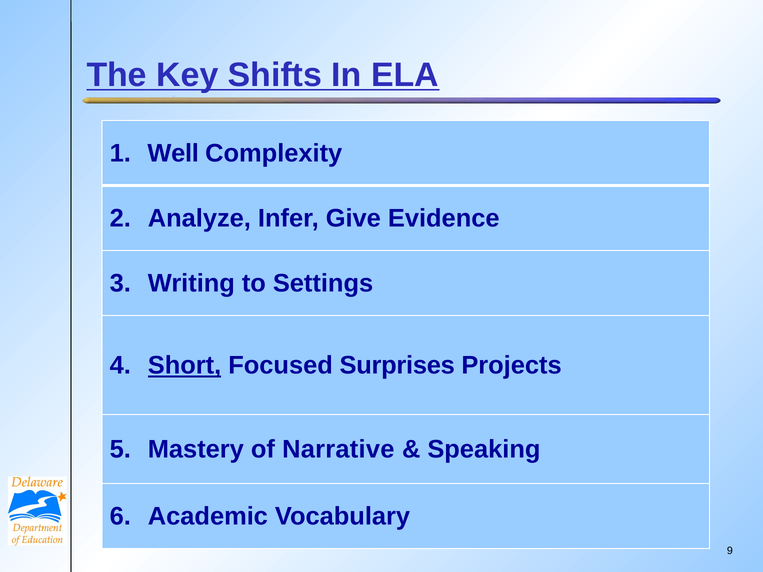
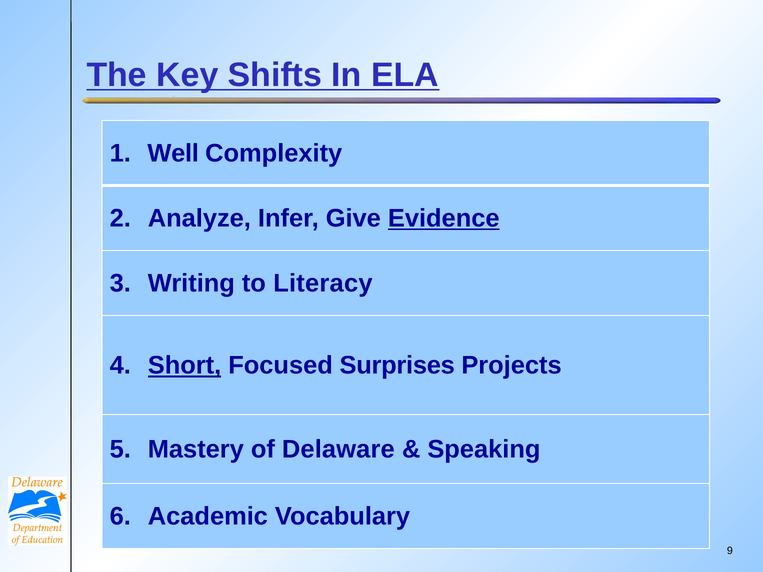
Evidence underline: none -> present
Settings: Settings -> Literacy
Narrative: Narrative -> Delaware
